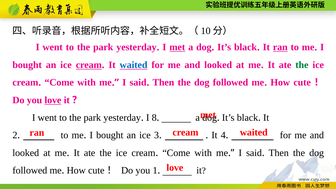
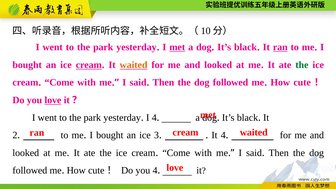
waited at (134, 65) colour: blue -> orange
I 8: 8 -> 4
you 1: 1 -> 4
